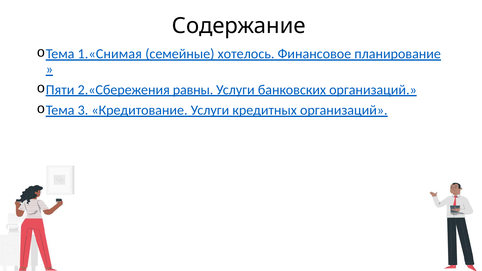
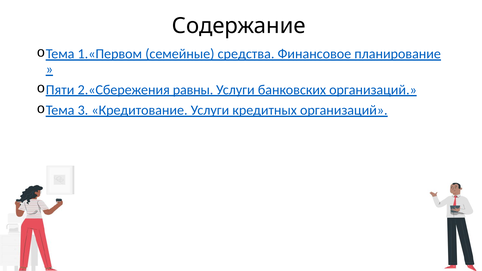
1.«Снимая: 1.«Снимая -> 1.«Первом
хотелось: хотелось -> средства
